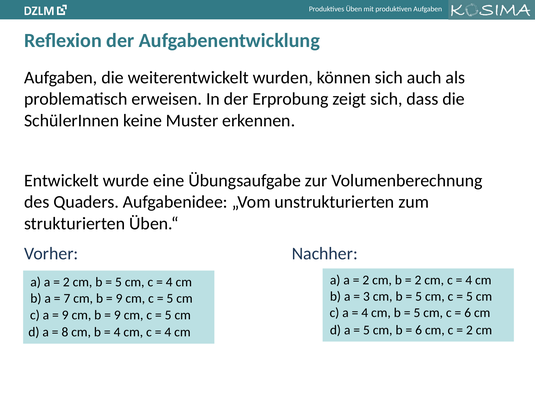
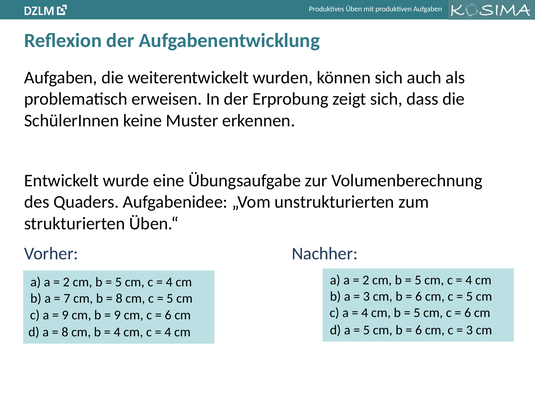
2 at (418, 280): 2 -> 5
5 at (419, 297): 5 -> 6
9 at (119, 299): 9 -> 8
5 at (168, 315): 5 -> 6
2 at (469, 330): 2 -> 3
